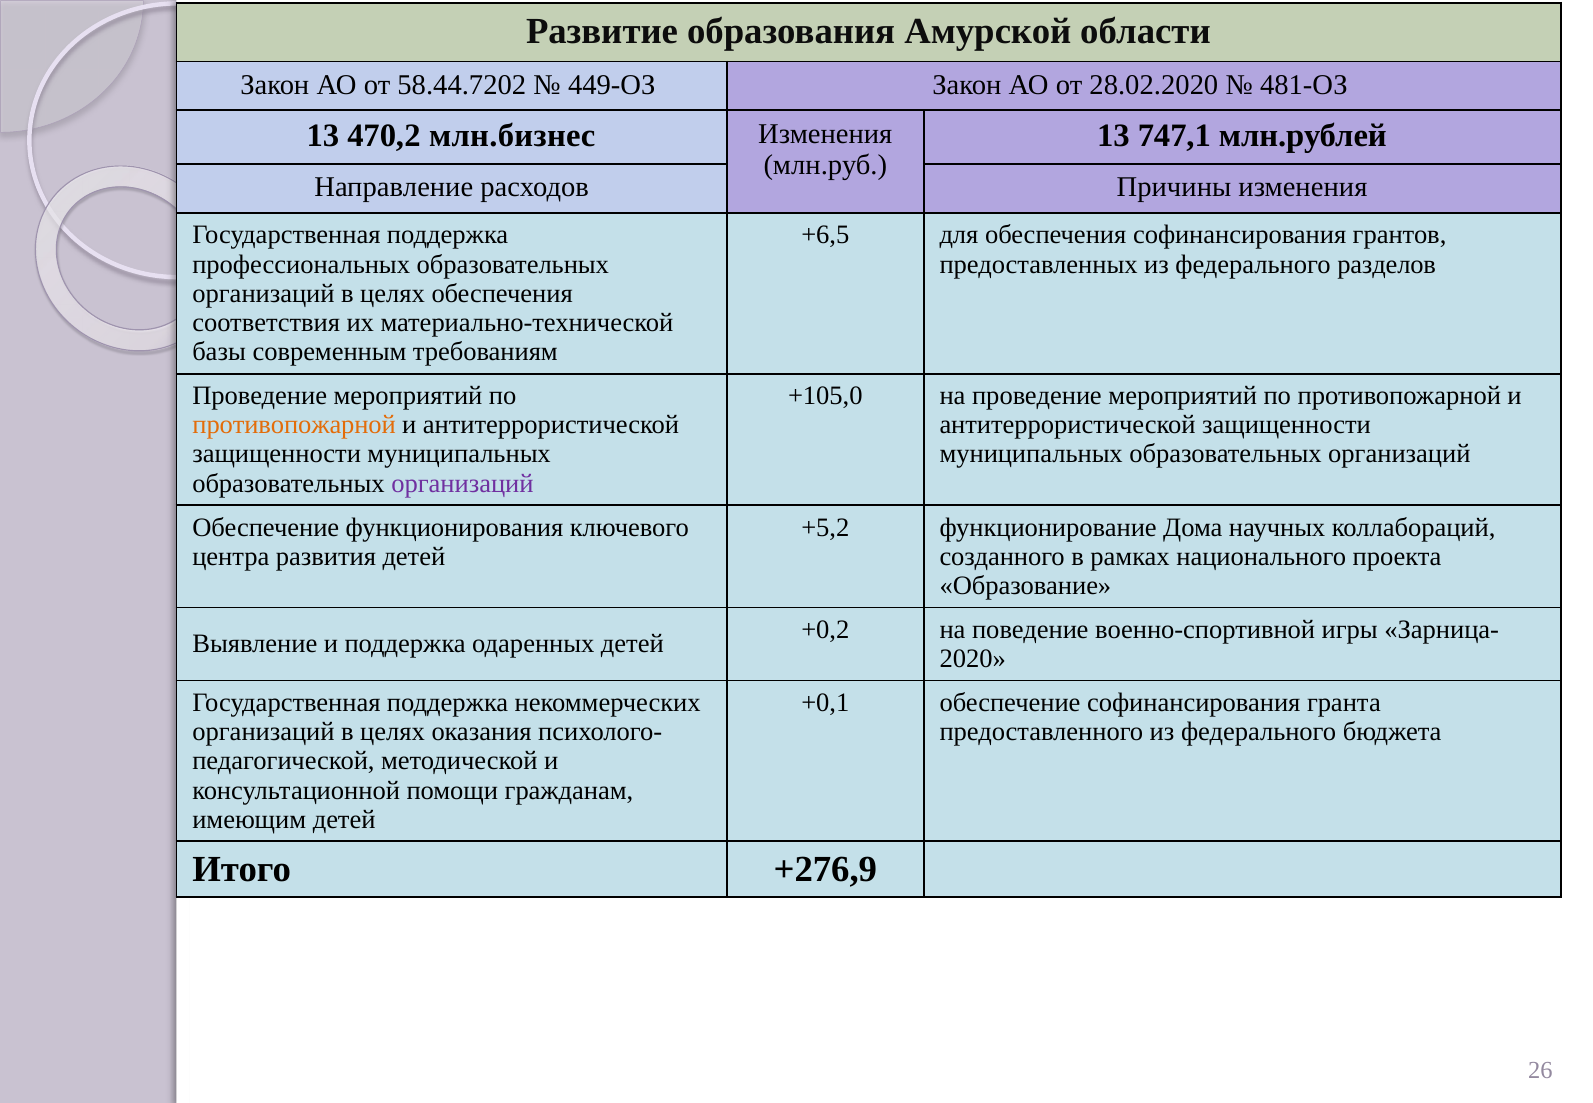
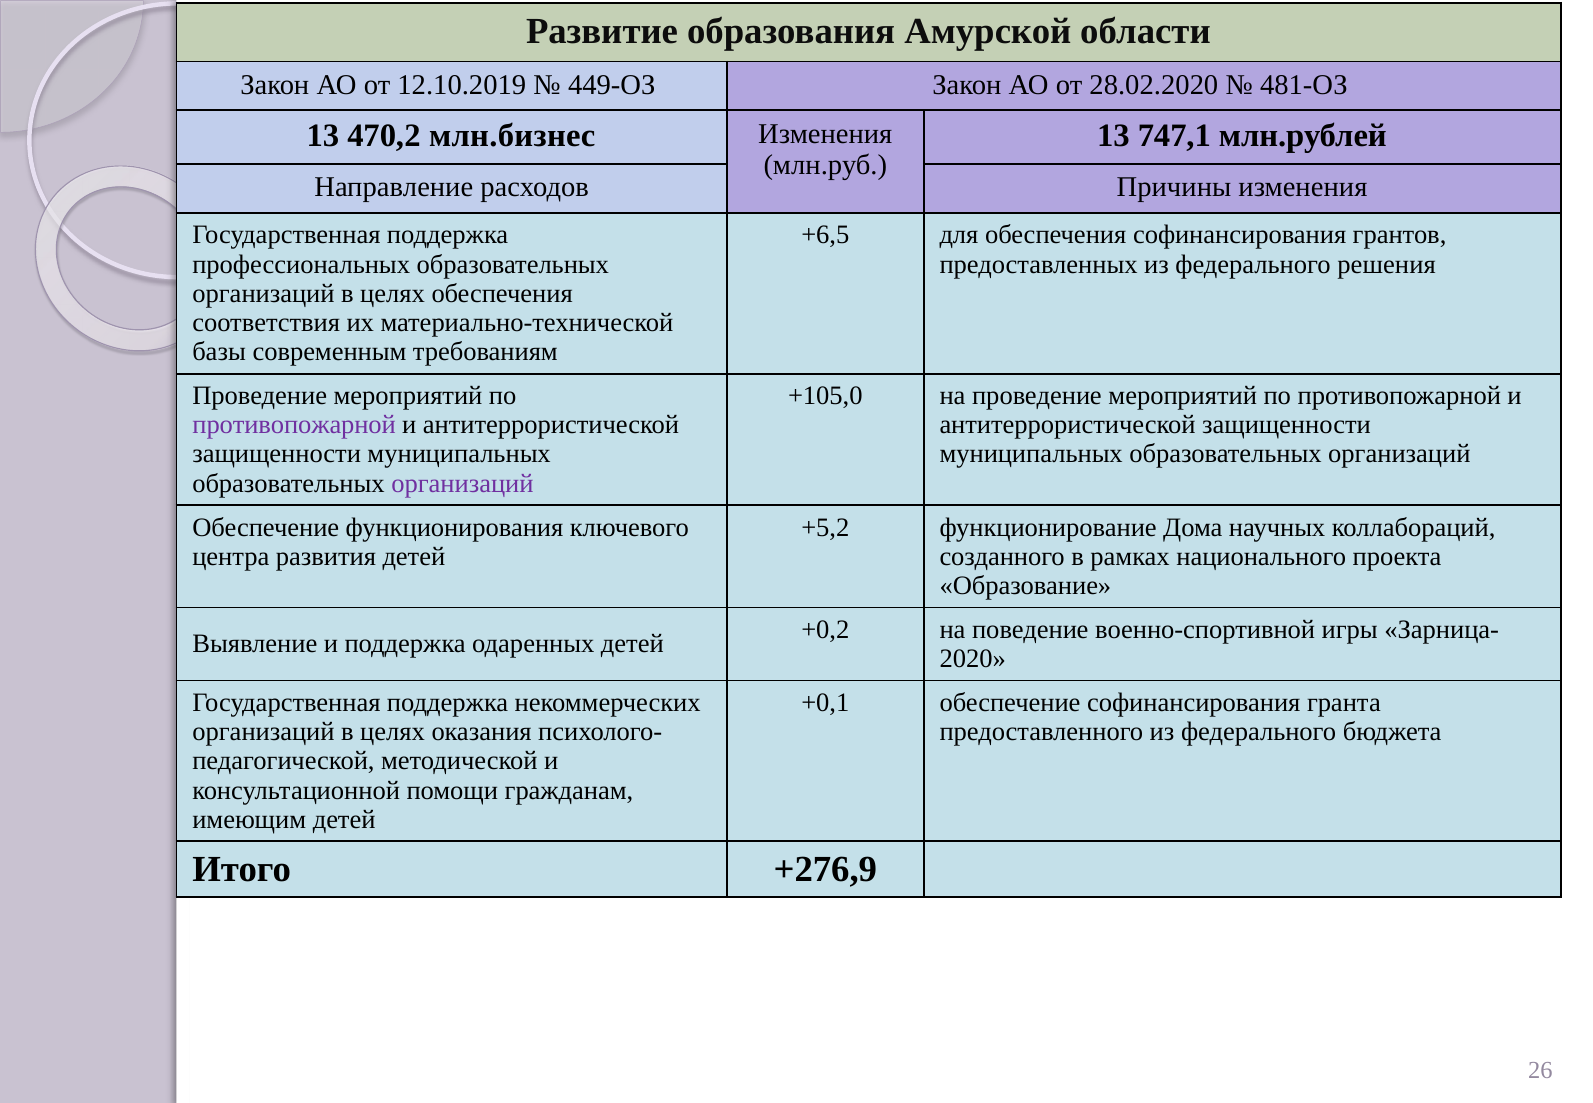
58.44.7202: 58.44.7202 -> 12.10.2019
разделов: разделов -> решения
противопожарной at (294, 425) colour: orange -> purple
